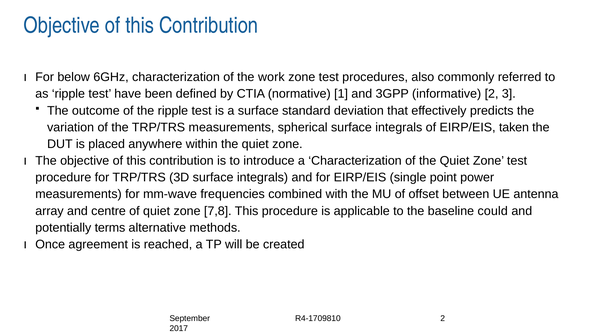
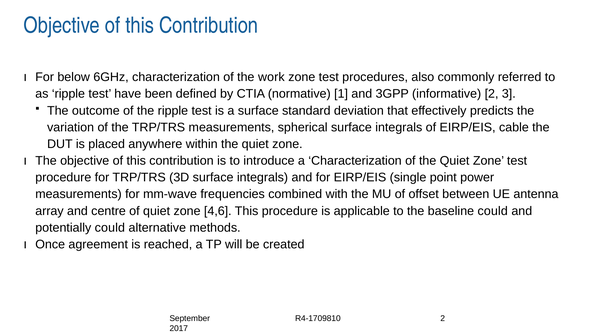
taken: taken -> cable
7,8: 7,8 -> 4,6
potentially terms: terms -> could
